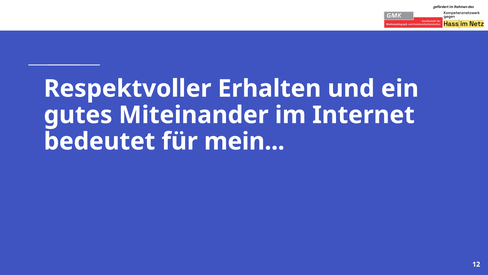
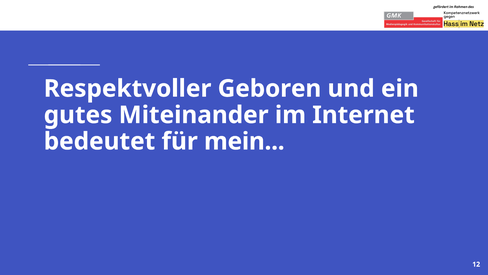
Erhalten: Erhalten -> Geboren
